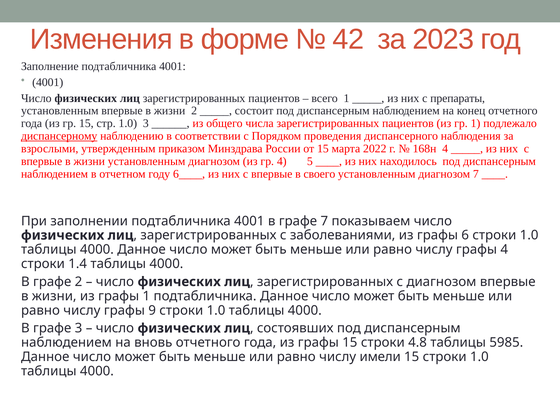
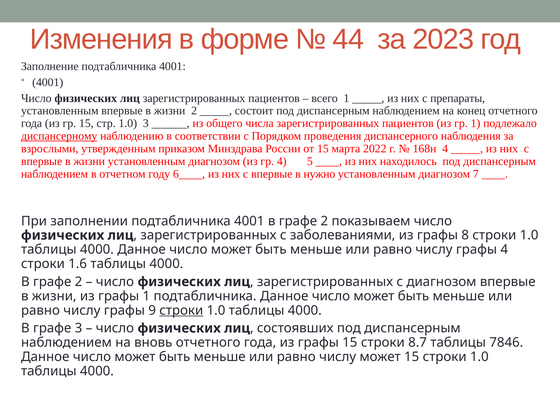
42: 42 -> 44
своего: своего -> нужно
4001 в графе 7: 7 -> 2
6: 6 -> 8
1.4: 1.4 -> 1.6
строки at (181, 310) underline: none -> present
4.8: 4.8 -> 8.7
5985: 5985 -> 7846
числу имели: имели -> может
